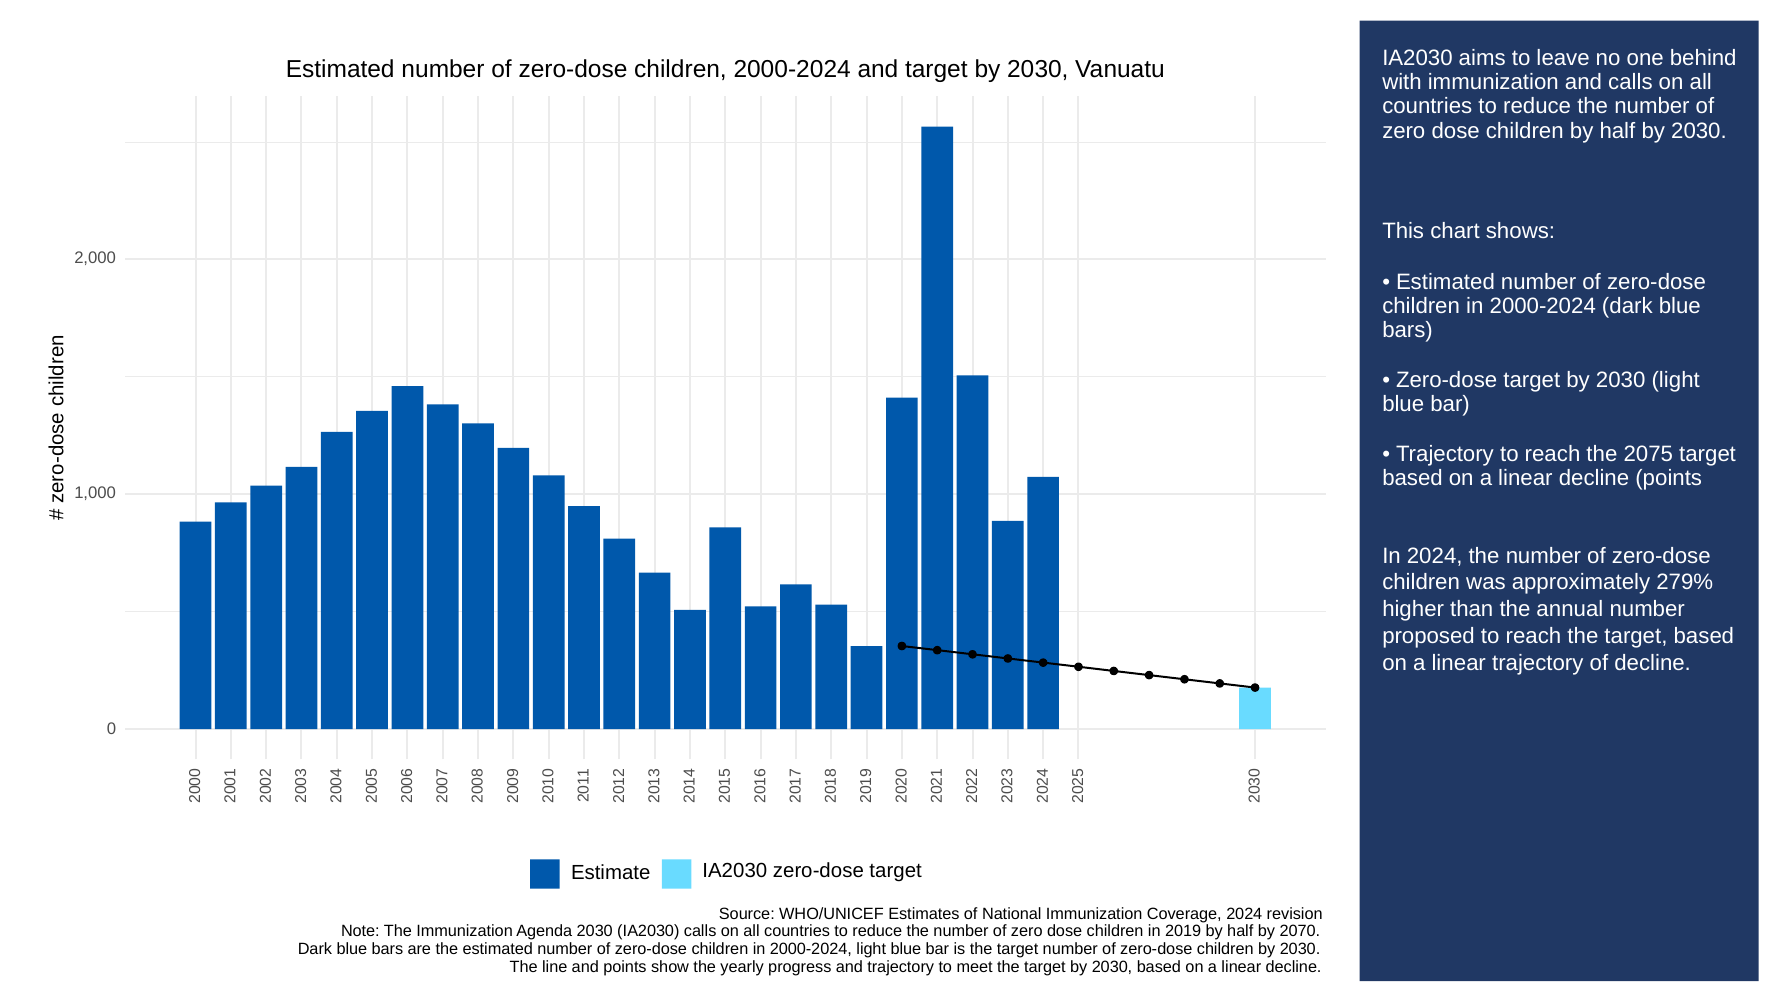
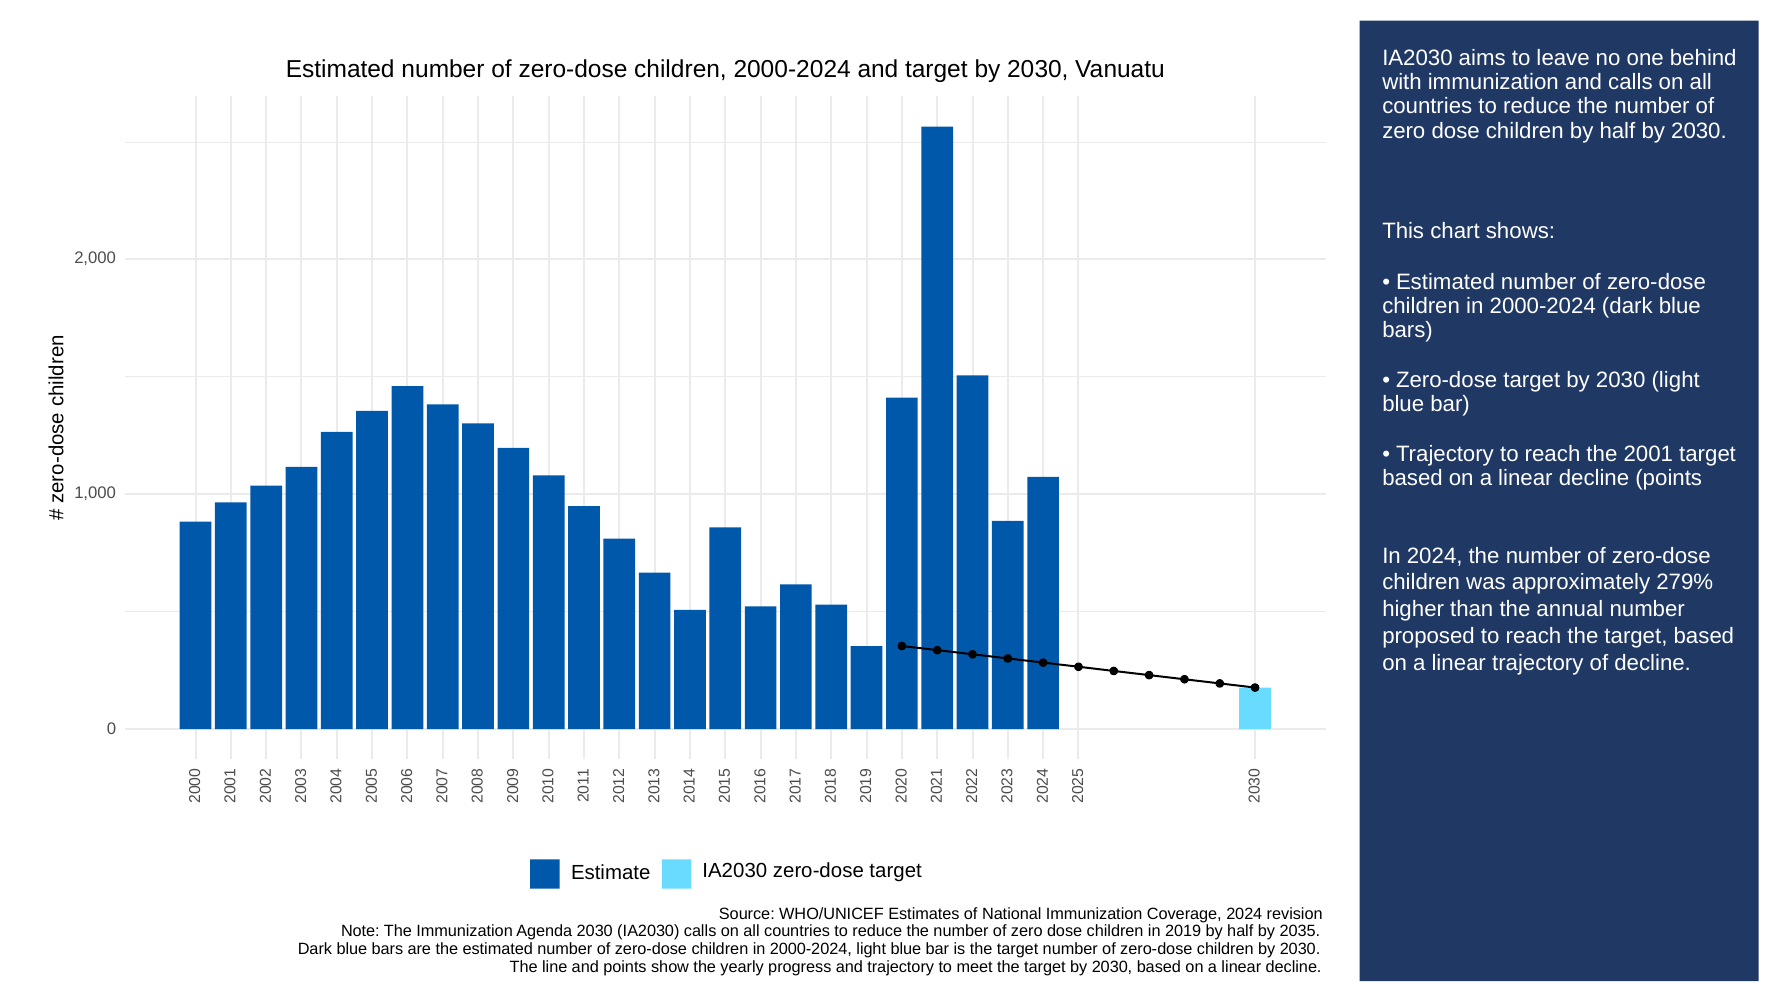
2075: 2075 -> 2001
2070: 2070 -> 2035
